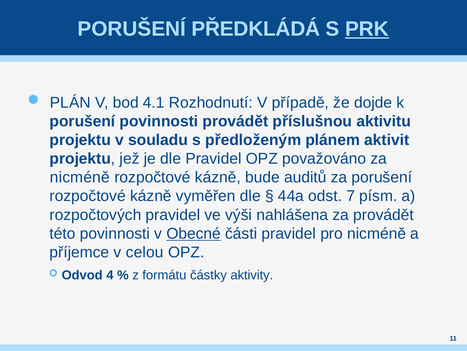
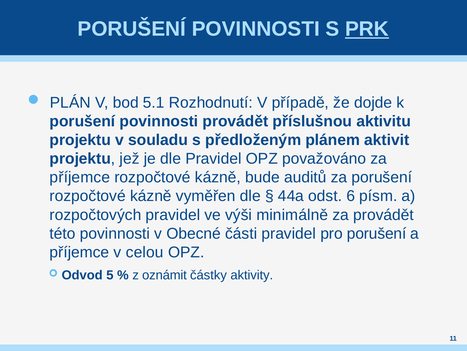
PŘEDKLÁDÁ at (256, 29): PŘEDKLÁDÁ -> POVINNOSTI
4.1: 4.1 -> 5.1
nicméně at (80, 177): nicméně -> příjemce
7: 7 -> 6
nahlášena: nahlášena -> minimálně
Obecné underline: present -> none
pro nicméně: nicméně -> porušení
4: 4 -> 5
formátu: formátu -> oznámit
